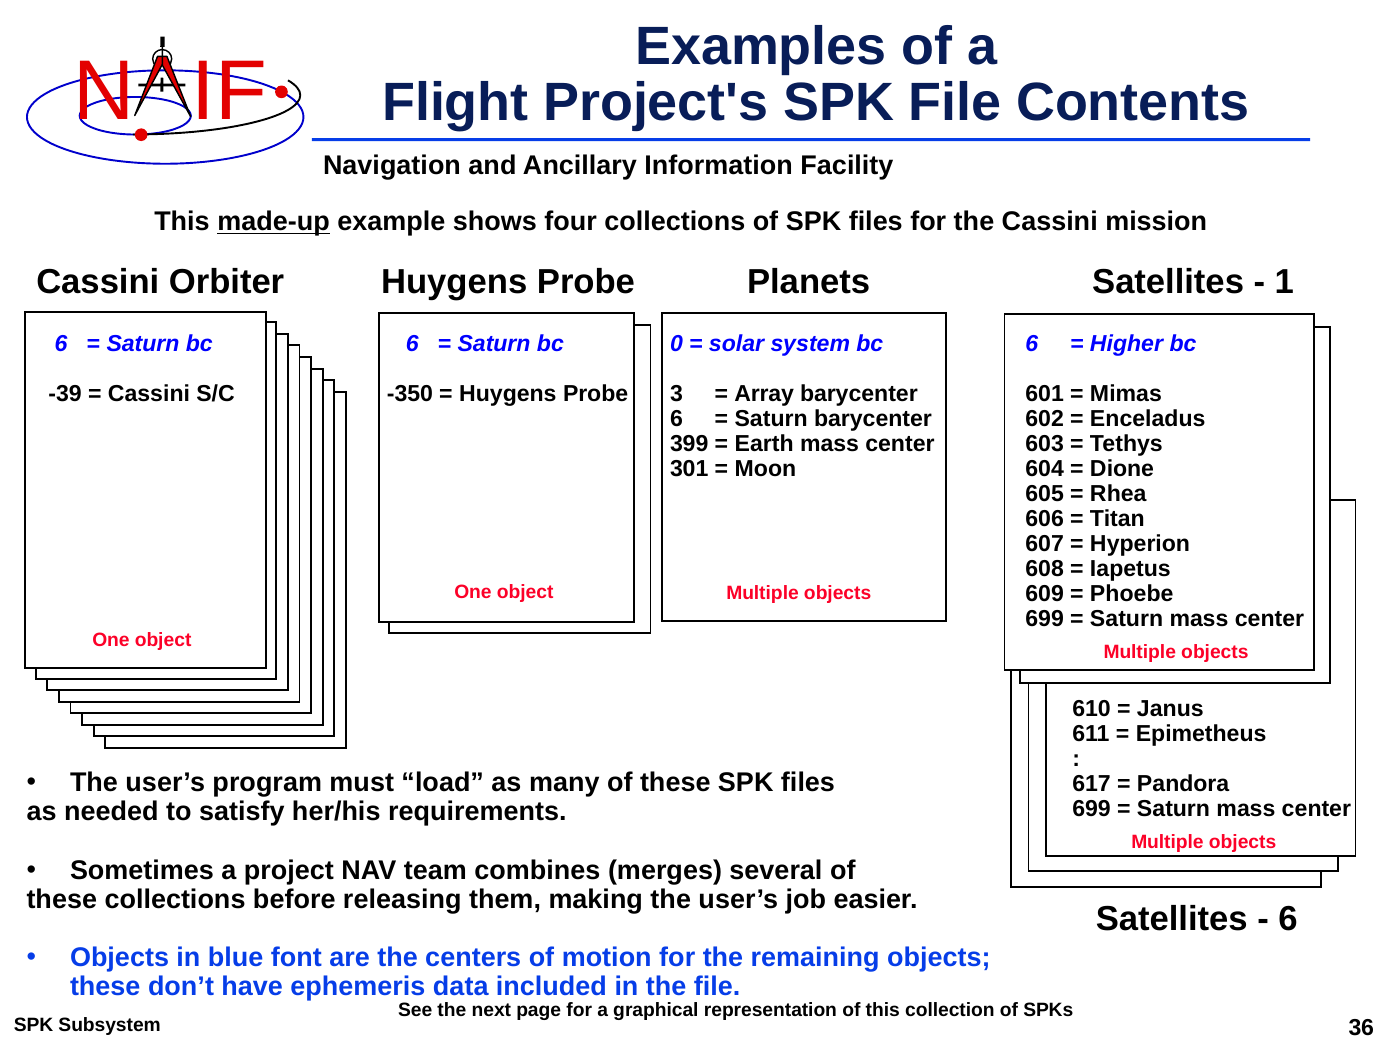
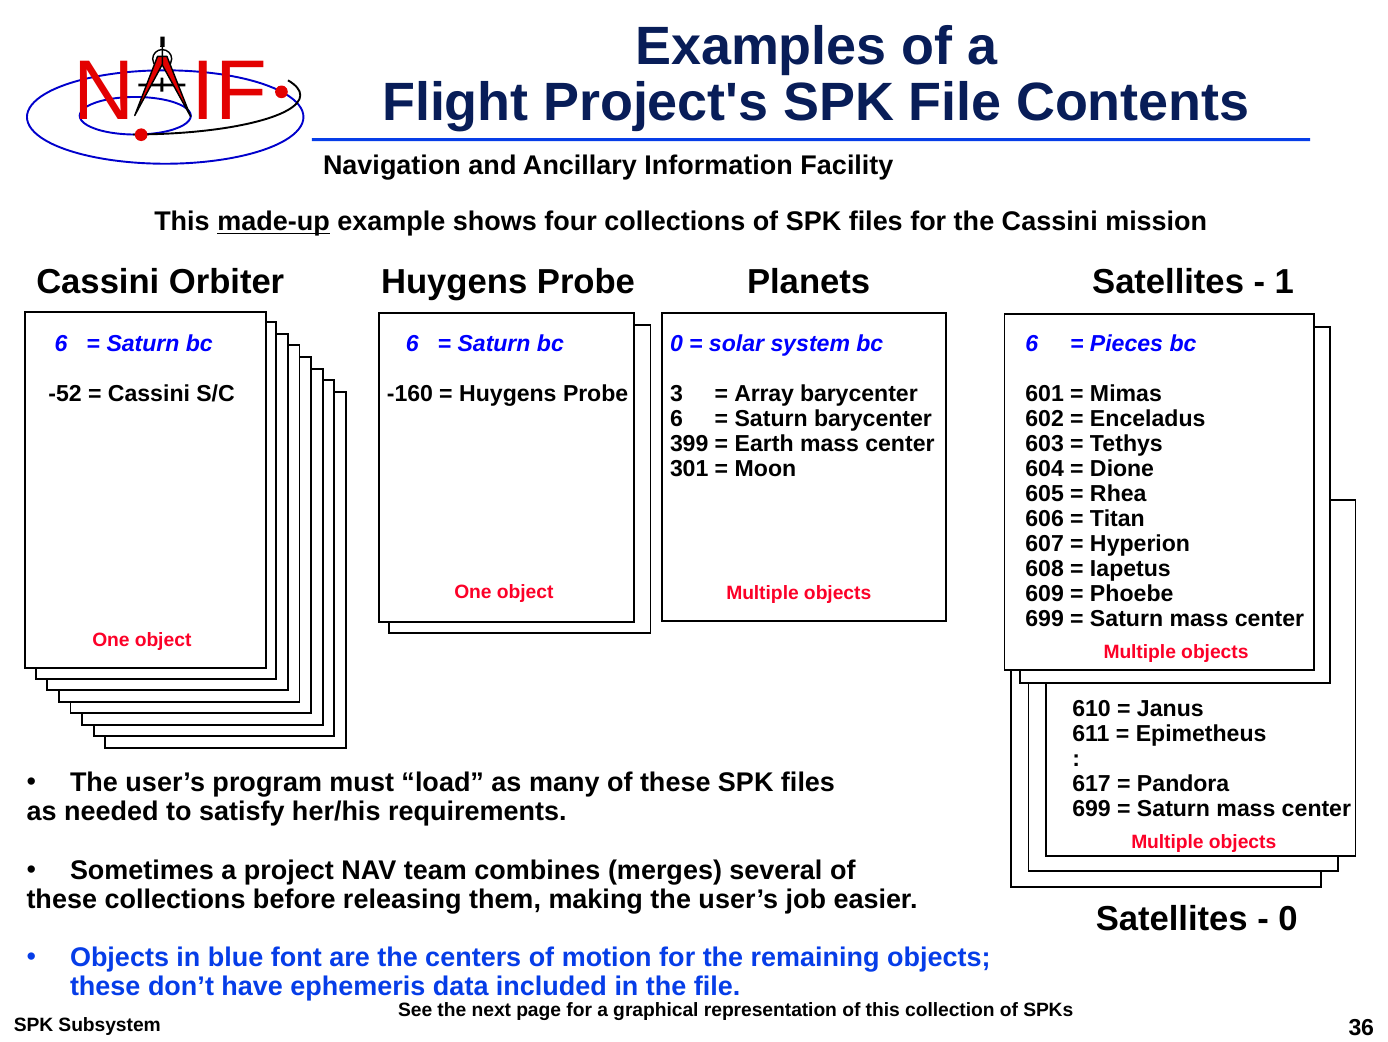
Higher: Higher -> Pieces
-39: -39 -> -52
-350: -350 -> -160
6 at (1288, 919): 6 -> 0
